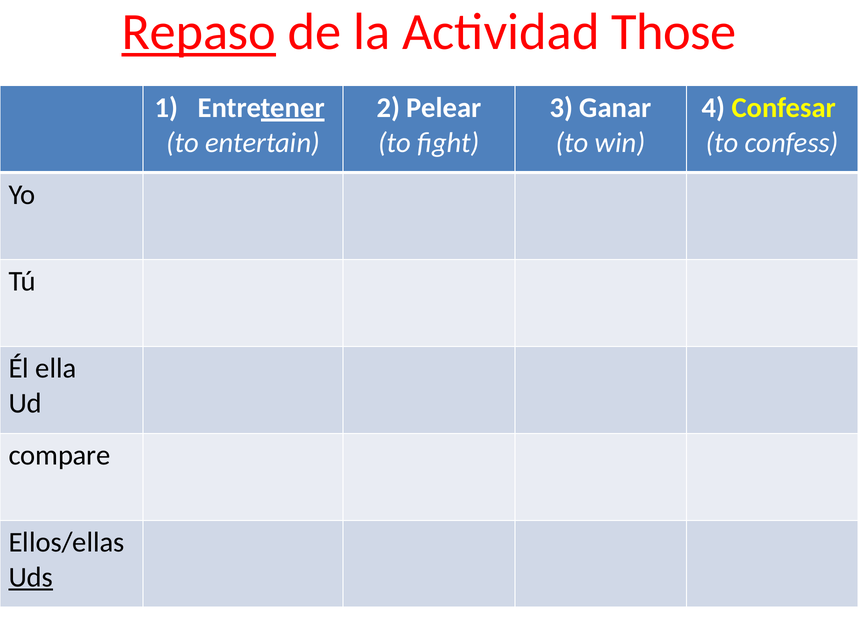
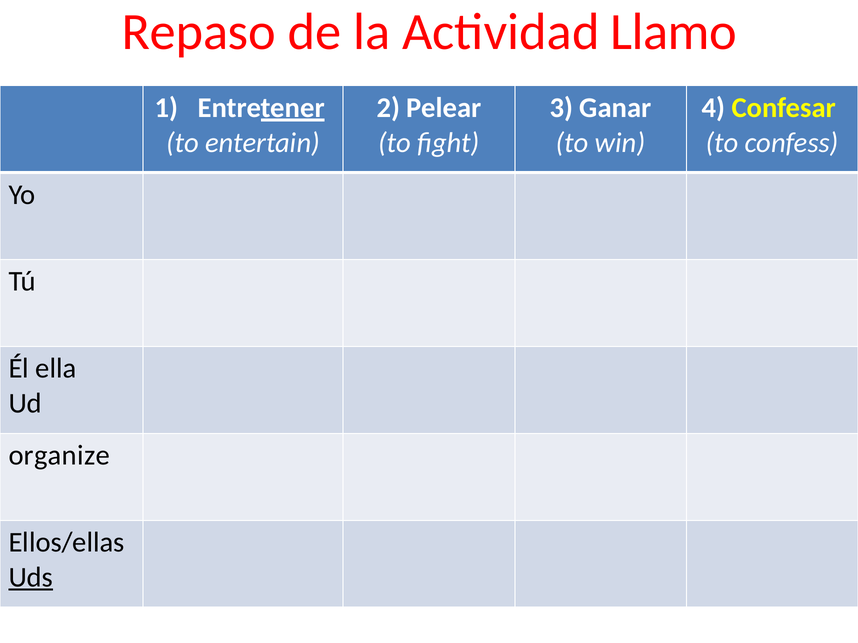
Repaso underline: present -> none
Those: Those -> Llamo
compare: compare -> organize
